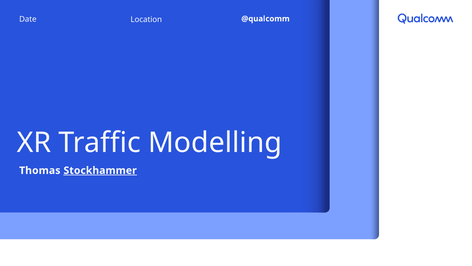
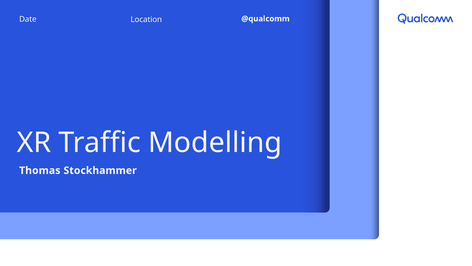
Stockhammer underline: present -> none
